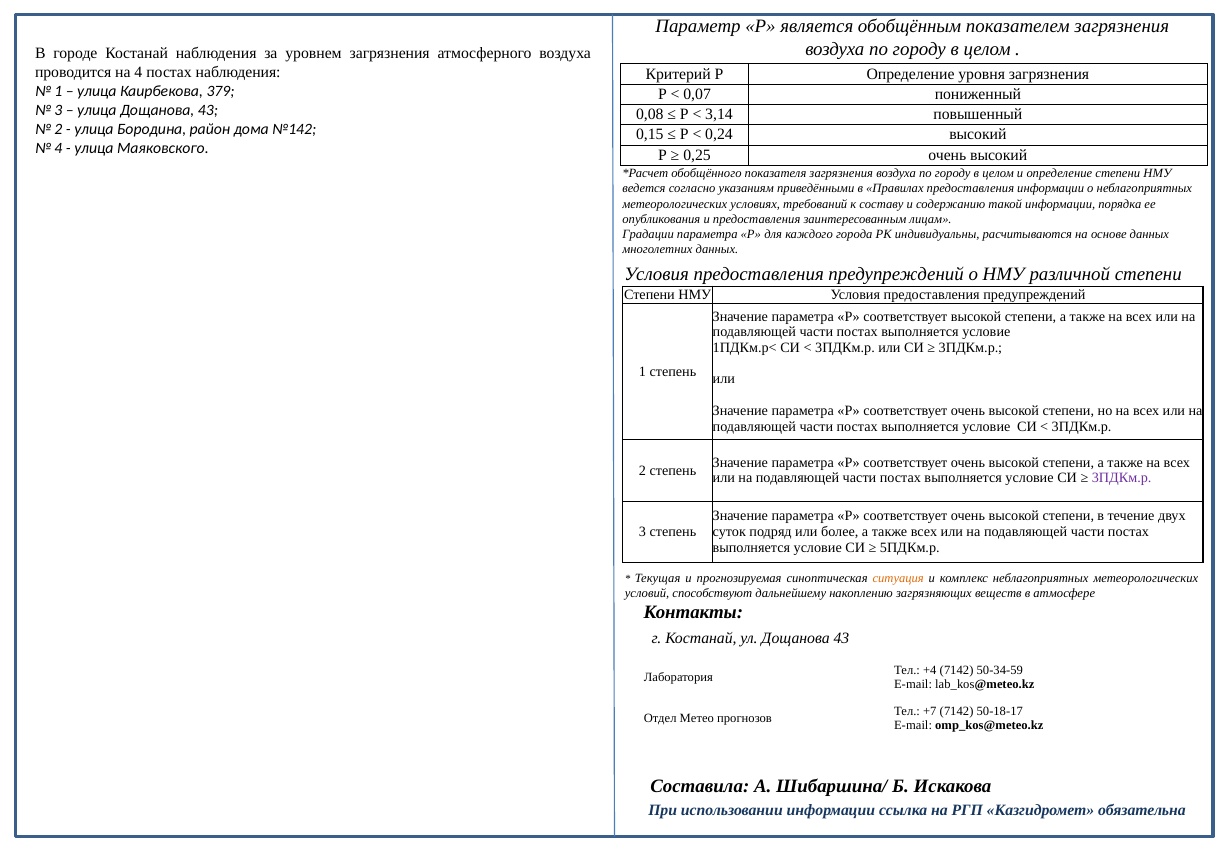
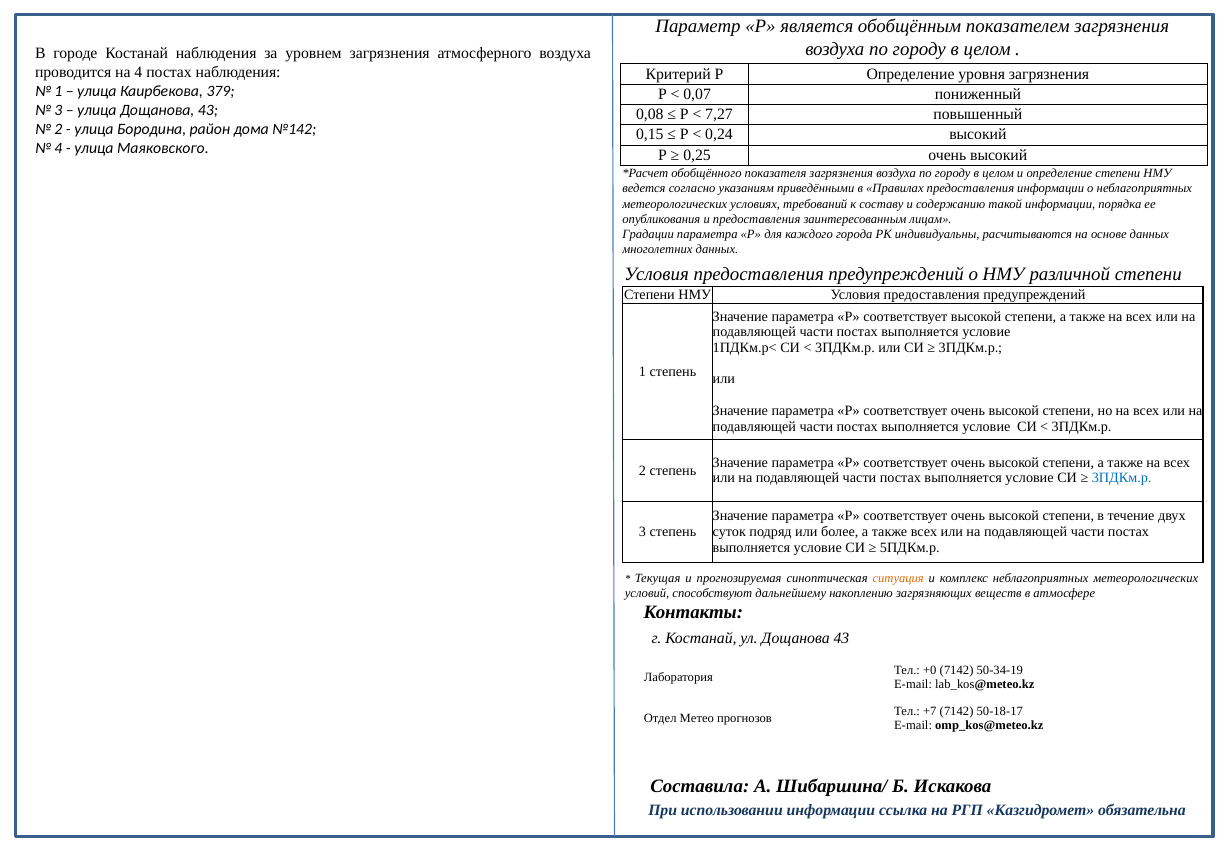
3,14: 3,14 -> 7,27
3ПДКм.р at (1122, 478) colour: purple -> blue
+4: +4 -> +0
50-34-59: 50-34-59 -> 50-34-19
